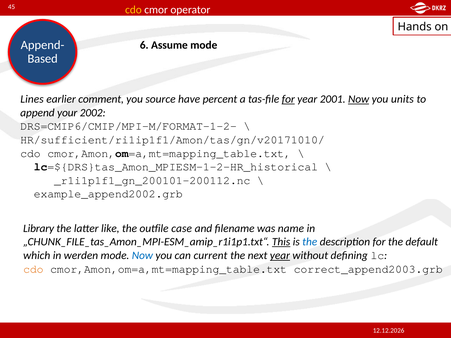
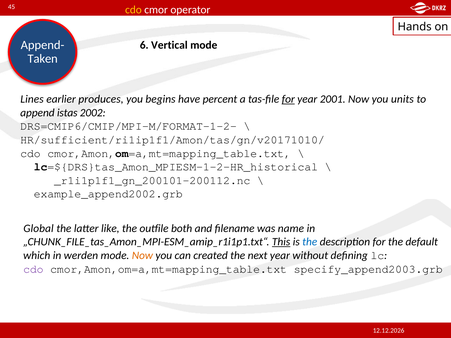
Assume: Assume -> Vertical
Based: Based -> Taken
comment: comment -> produces
source: source -> begins
Now at (359, 99) underline: present -> none
your: your -> istas
Library: Library -> Global
case: case -> both
Now at (142, 256) colour: blue -> orange
current: current -> created
year at (280, 256) underline: present -> none
cdo at (33, 269) colour: orange -> purple
correct_append2003.grb: correct_append2003.grb -> specify_append2003.grb
